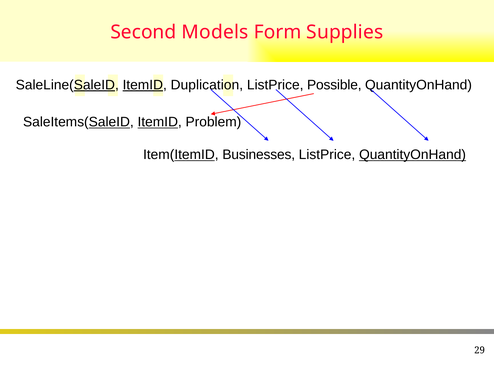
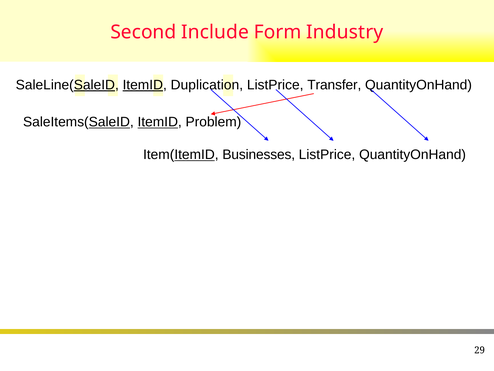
Models: Models -> Include
Supplies: Supplies -> Industry
Possible: Possible -> Transfer
QuantityOnHand at (413, 155) underline: present -> none
